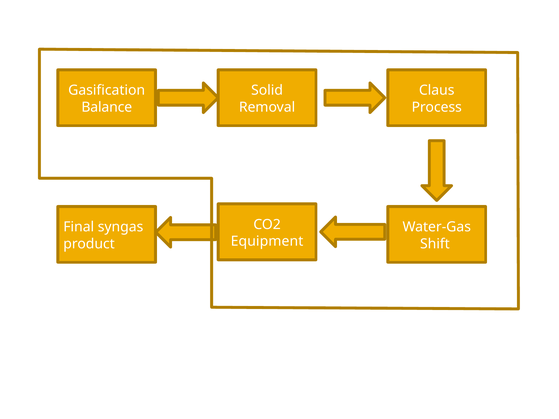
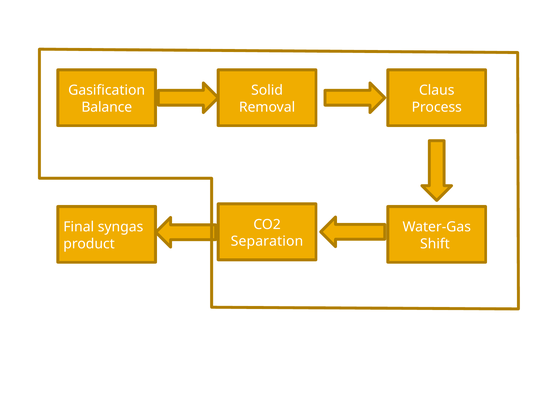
Equipment: Equipment -> Separation
